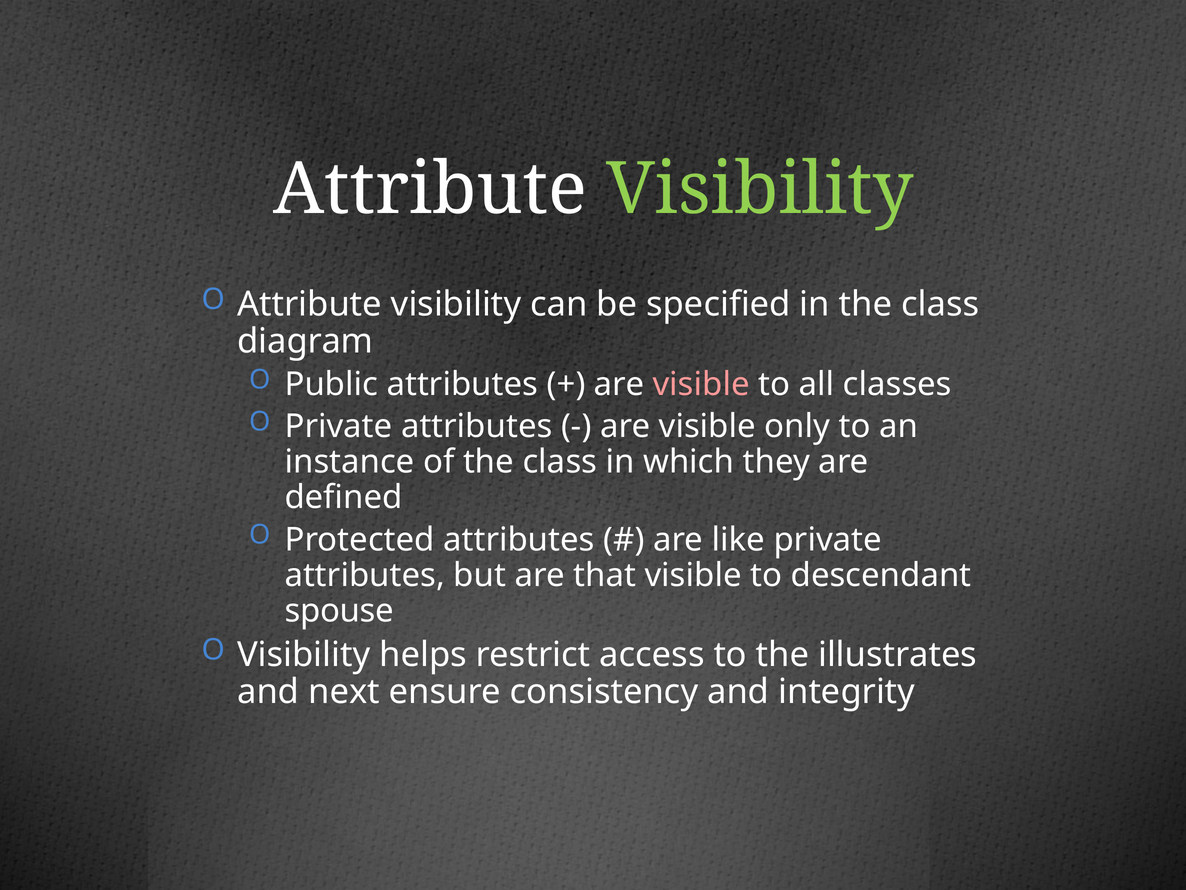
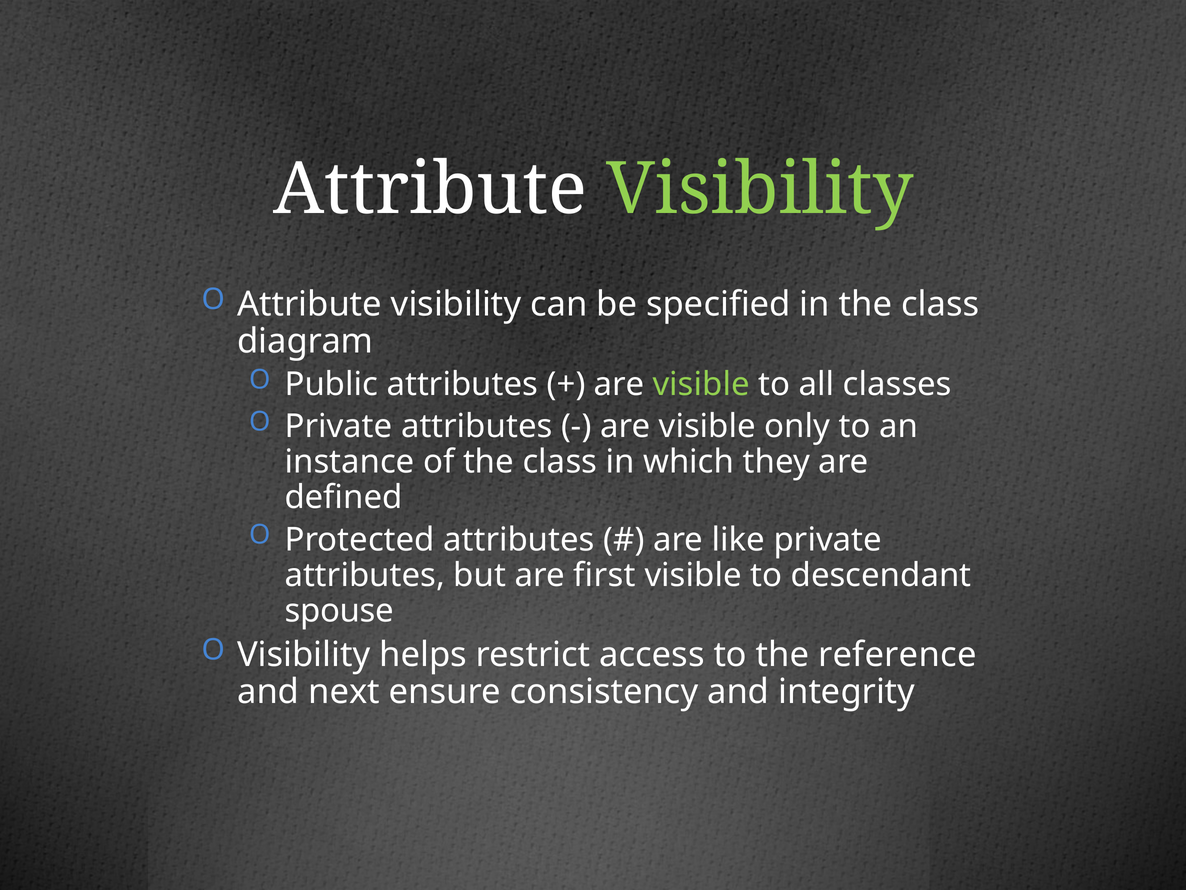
visible at (701, 384) colour: pink -> light green
that: that -> first
illustrates: illustrates -> reference
